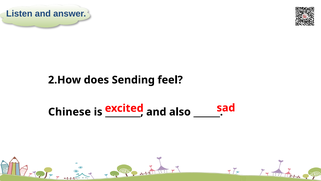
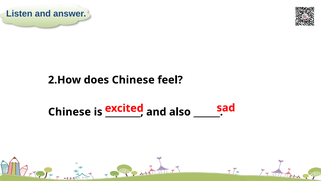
does Sending: Sending -> Chinese
